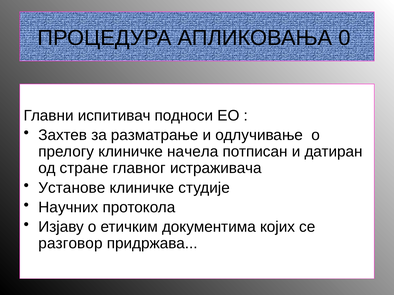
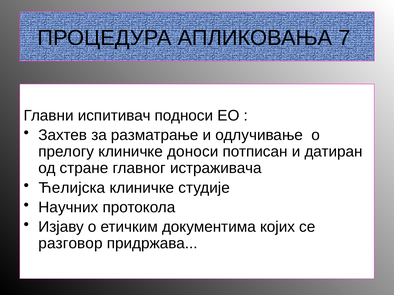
0: 0 -> 7
начела: начела -> доноси
Установе: Установе -> Ћелијска
